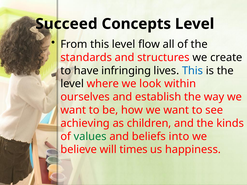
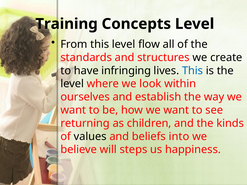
Succeed: Succeed -> Training
achieving: achieving -> returning
values colour: green -> black
times: times -> steps
